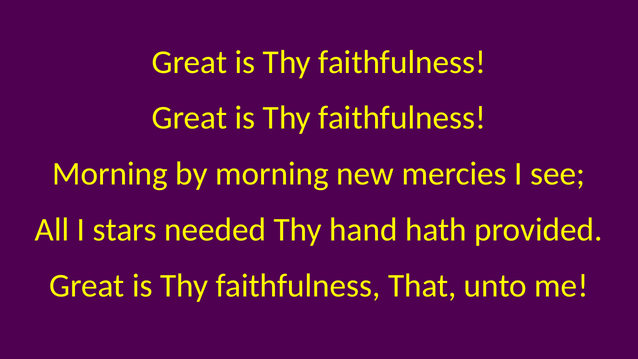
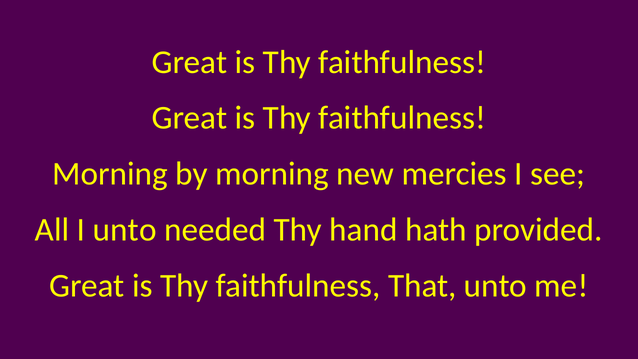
I stars: stars -> unto
